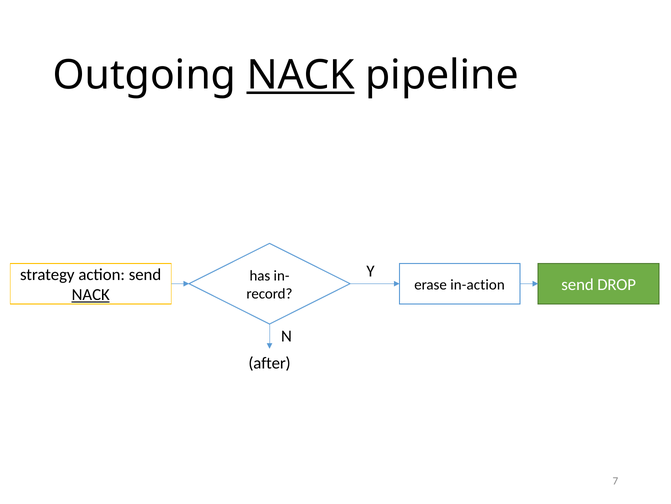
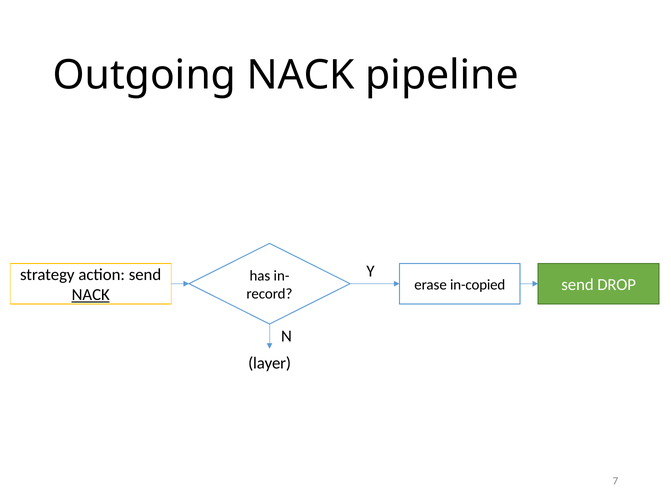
NACK at (301, 75) underline: present -> none
in-action: in-action -> in-copied
after: after -> layer
